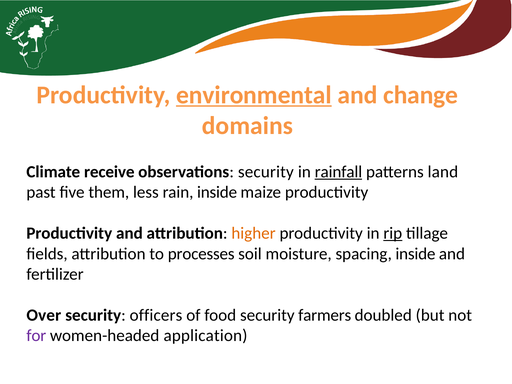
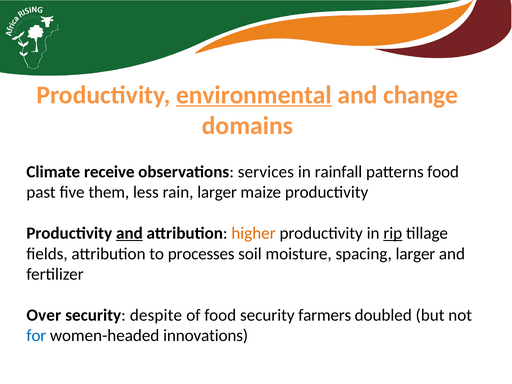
observations security: security -> services
rainfall underline: present -> none
patterns land: land -> food
rain inside: inside -> larger
and at (129, 233) underline: none -> present
spacing inside: inside -> larger
officers: officers -> despite
for colour: purple -> blue
application: application -> innovations
